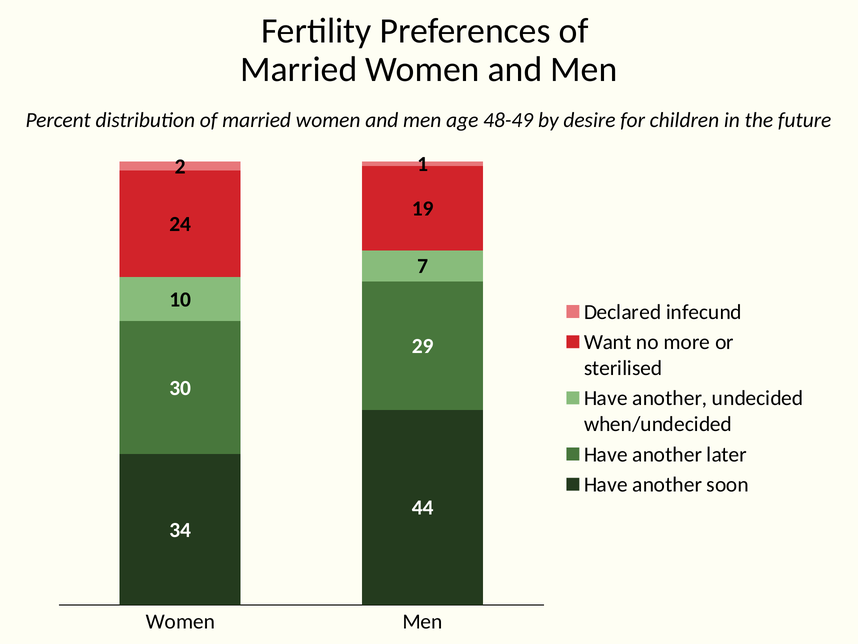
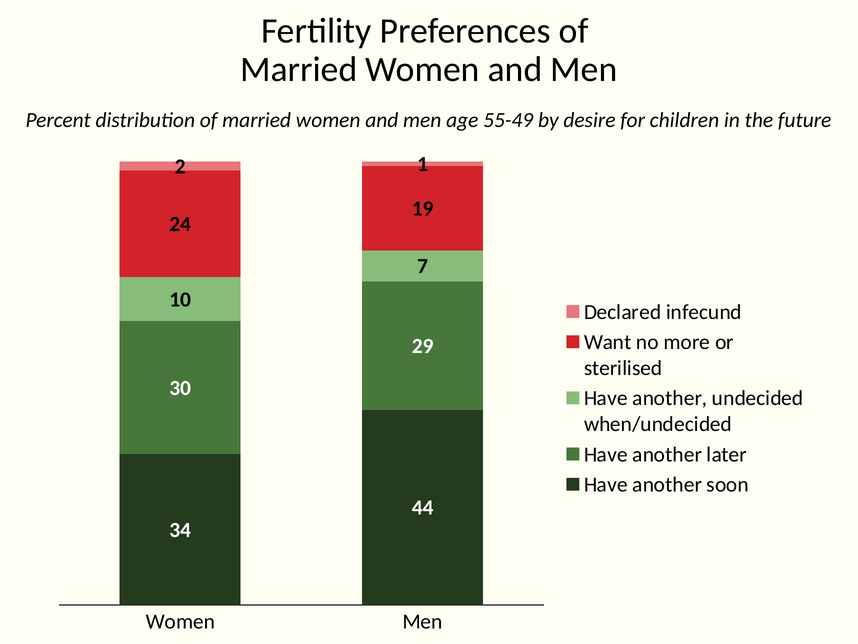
48-49: 48-49 -> 55-49
